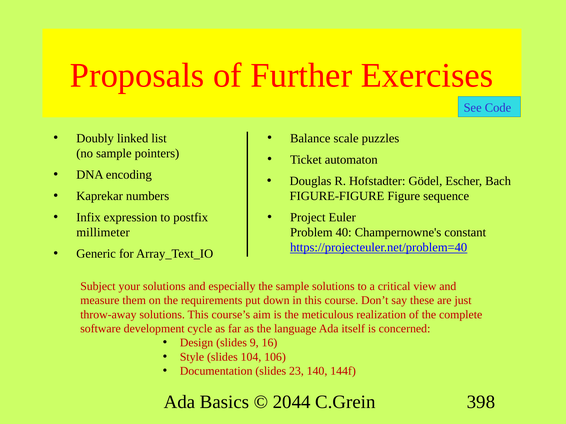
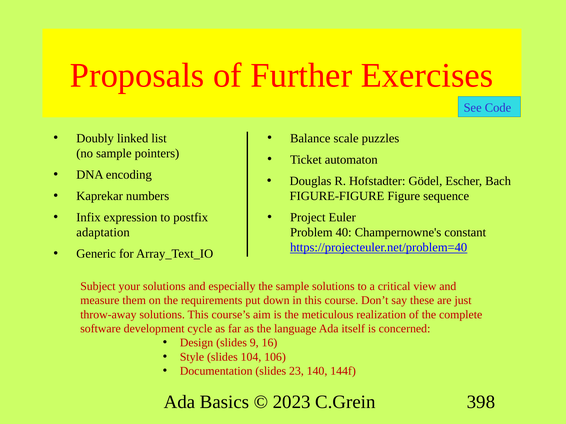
millimeter: millimeter -> adaptation
2044: 2044 -> 2023
